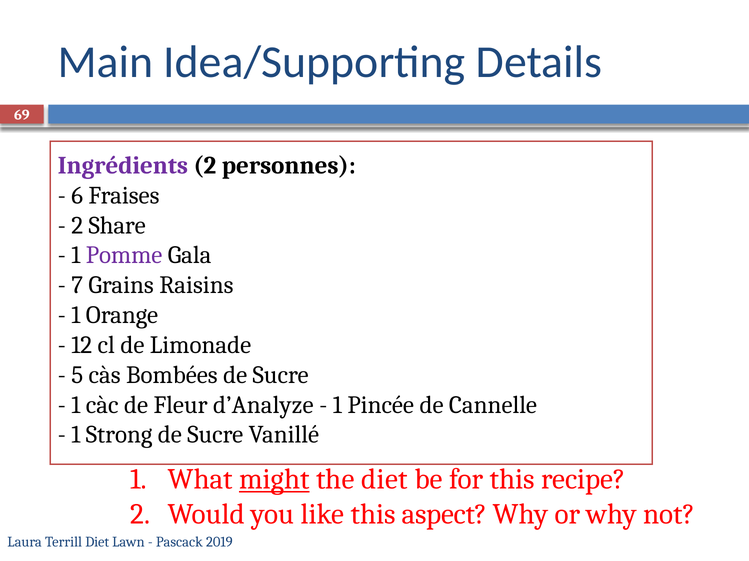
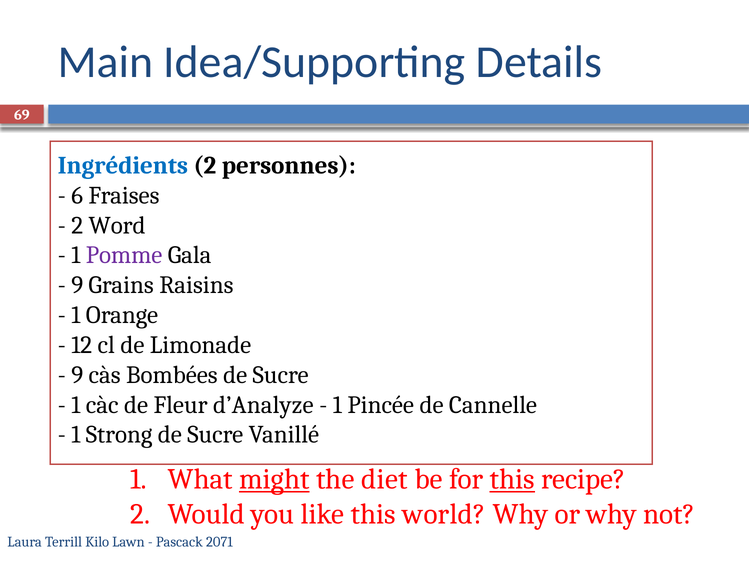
Ingrédients colour: purple -> blue
Share: Share -> Word
7 at (77, 286): 7 -> 9
5 at (77, 375): 5 -> 9
this at (512, 480) underline: none -> present
aspect: aspect -> world
Terrill Diet: Diet -> Kilo
2019: 2019 -> 2071
